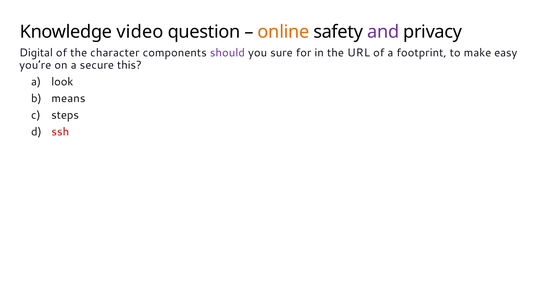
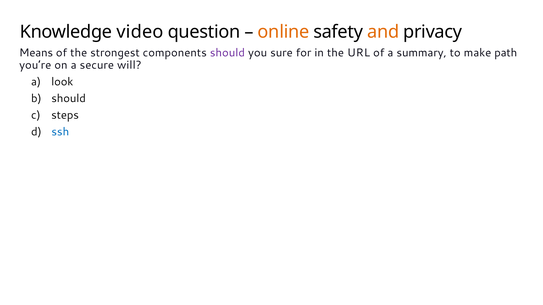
and colour: purple -> orange
Digital: Digital -> Means
character: character -> strongest
footprint: footprint -> summary
easy: easy -> path
this: this -> will
means at (68, 99): means -> should
ssh colour: red -> blue
